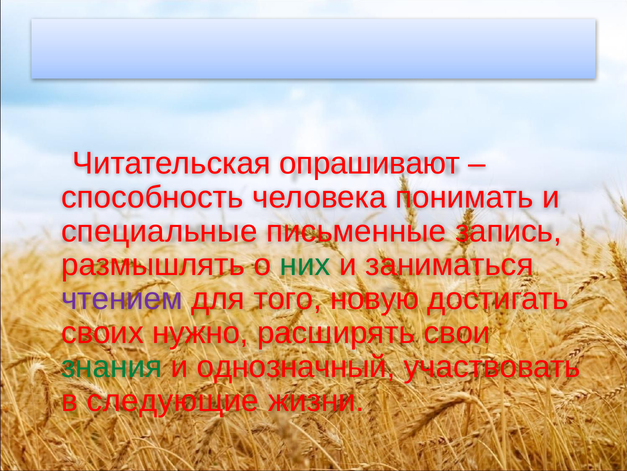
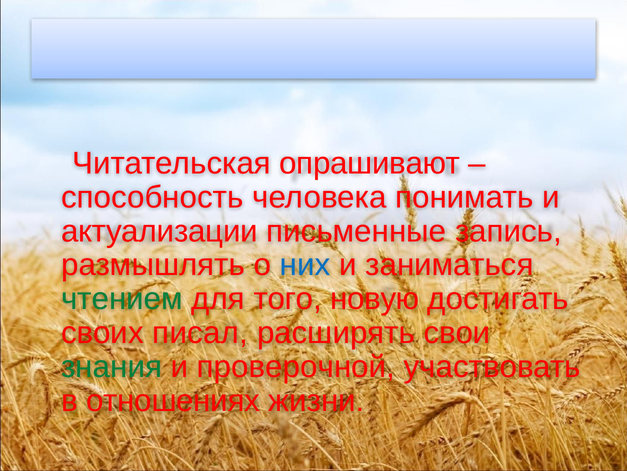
специальные: специальные -> актуализации
них colour: green -> blue
чтением colour: purple -> green
нужно: нужно -> писал
однозначный: однозначный -> проверочной
следующие: следующие -> отношениях
